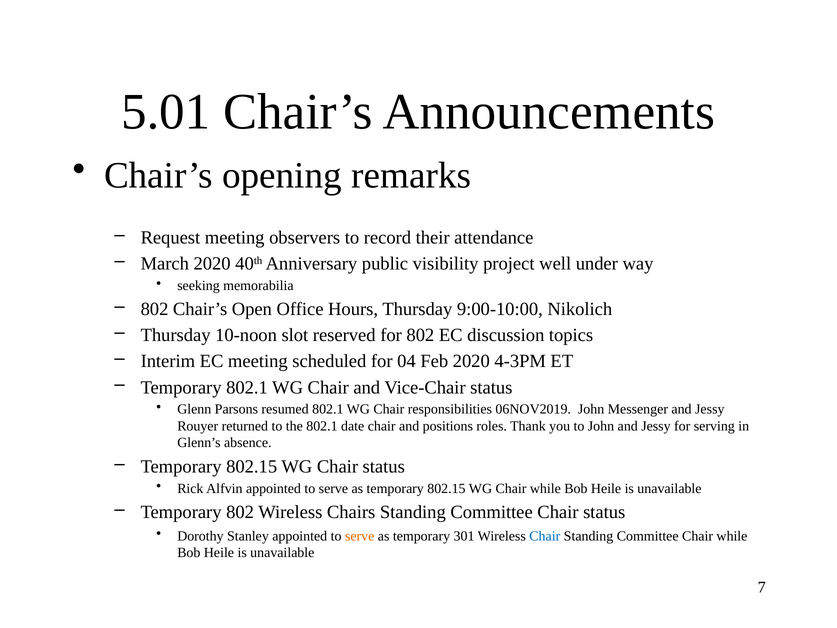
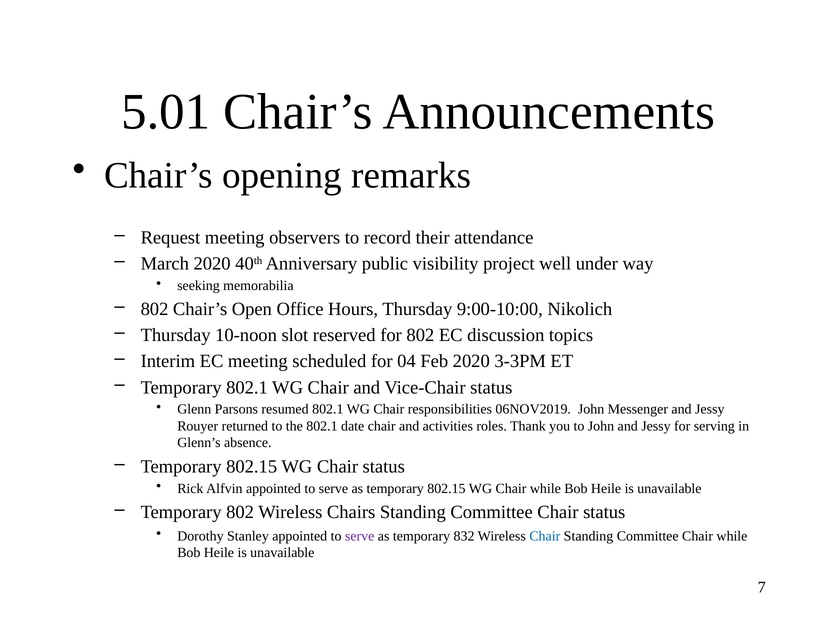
4-3PM: 4-3PM -> 3-3PM
positions: positions -> activities
serve at (360, 536) colour: orange -> purple
301: 301 -> 832
